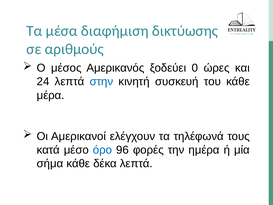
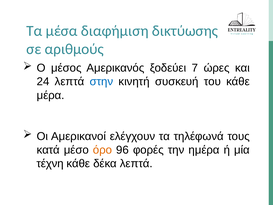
0: 0 -> 7
όρο colour: blue -> orange
σήμα: σήμα -> τέχνη
